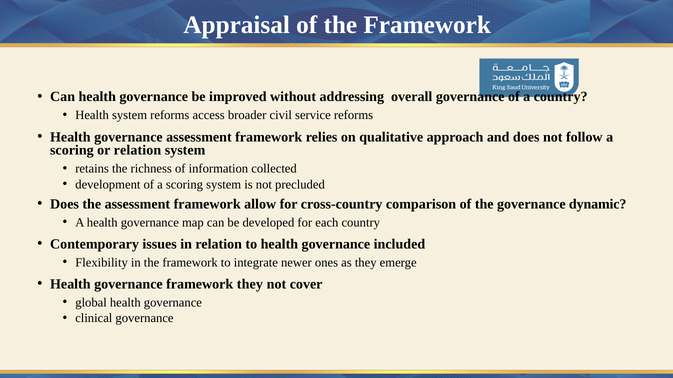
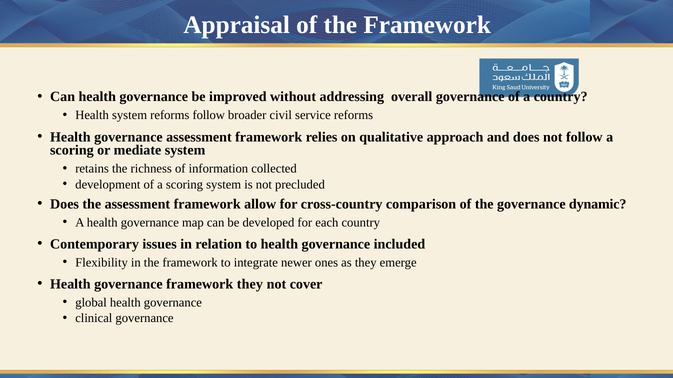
reforms access: access -> follow
or relation: relation -> mediate
